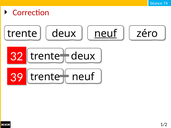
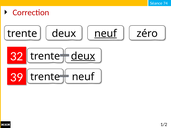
deux at (83, 56) underline: none -> present
